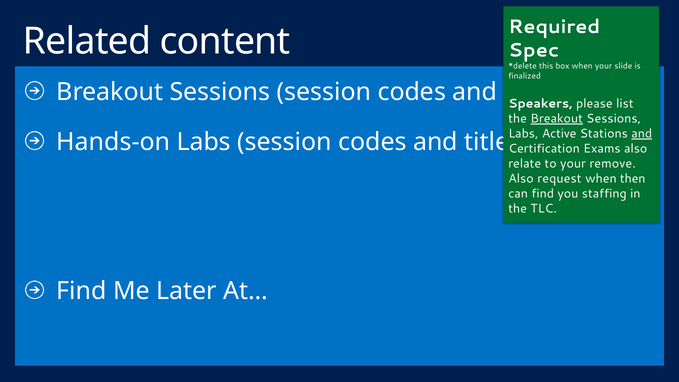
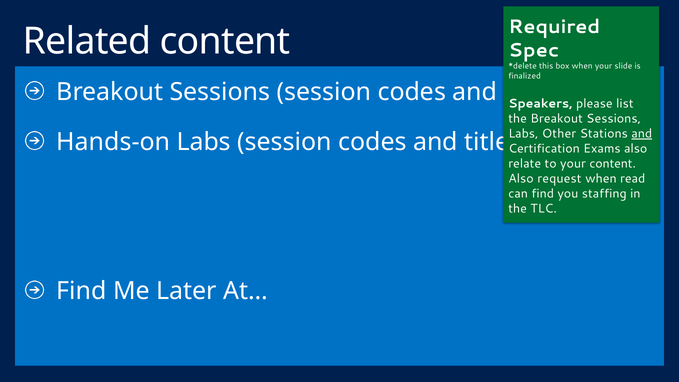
Breakout at (557, 119) underline: present -> none
Active: Active -> Other
your remove: remove -> content
then: then -> read
